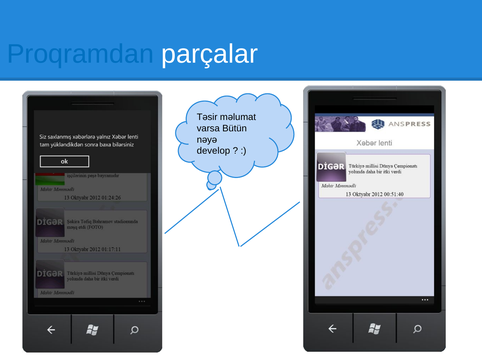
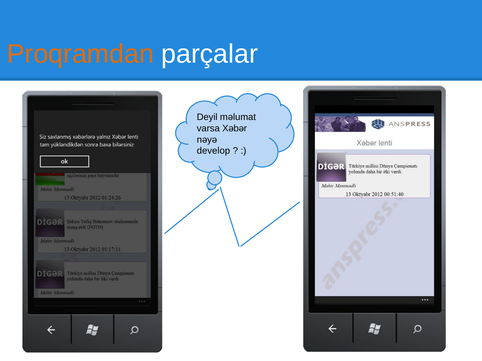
Proqramdan colour: blue -> orange
Təsir: Təsir -> Deyil
Bütün: Bütün -> Xəbər
